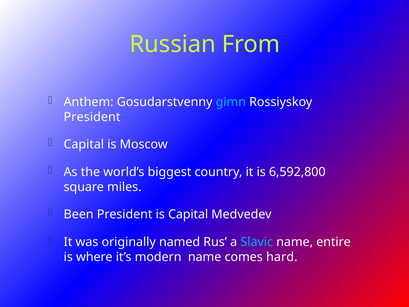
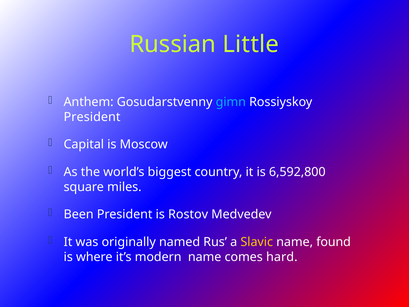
From: From -> Little
is Capital: Capital -> Rostov
Slavic colour: light blue -> yellow
entire: entire -> found
